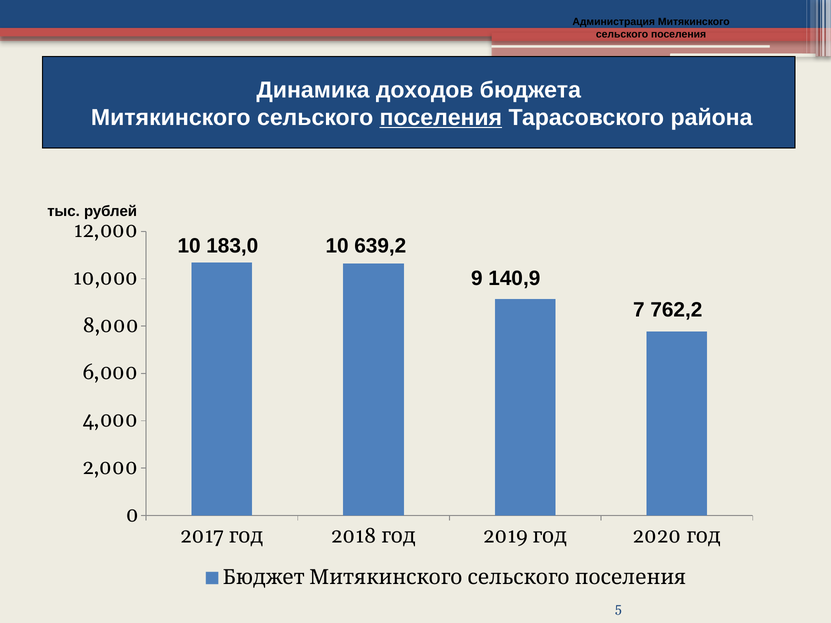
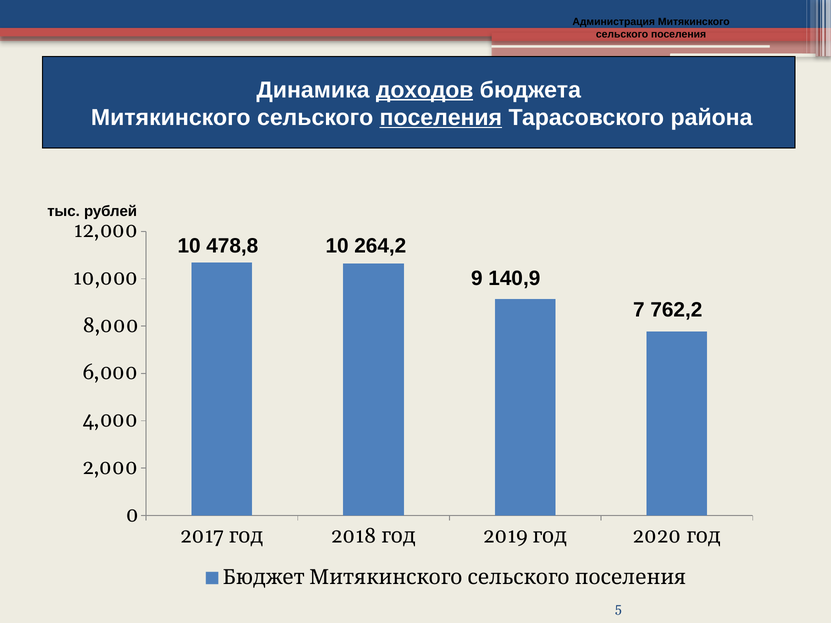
доходов underline: none -> present
183,0: 183,0 -> 478,8
639,2: 639,2 -> 264,2
